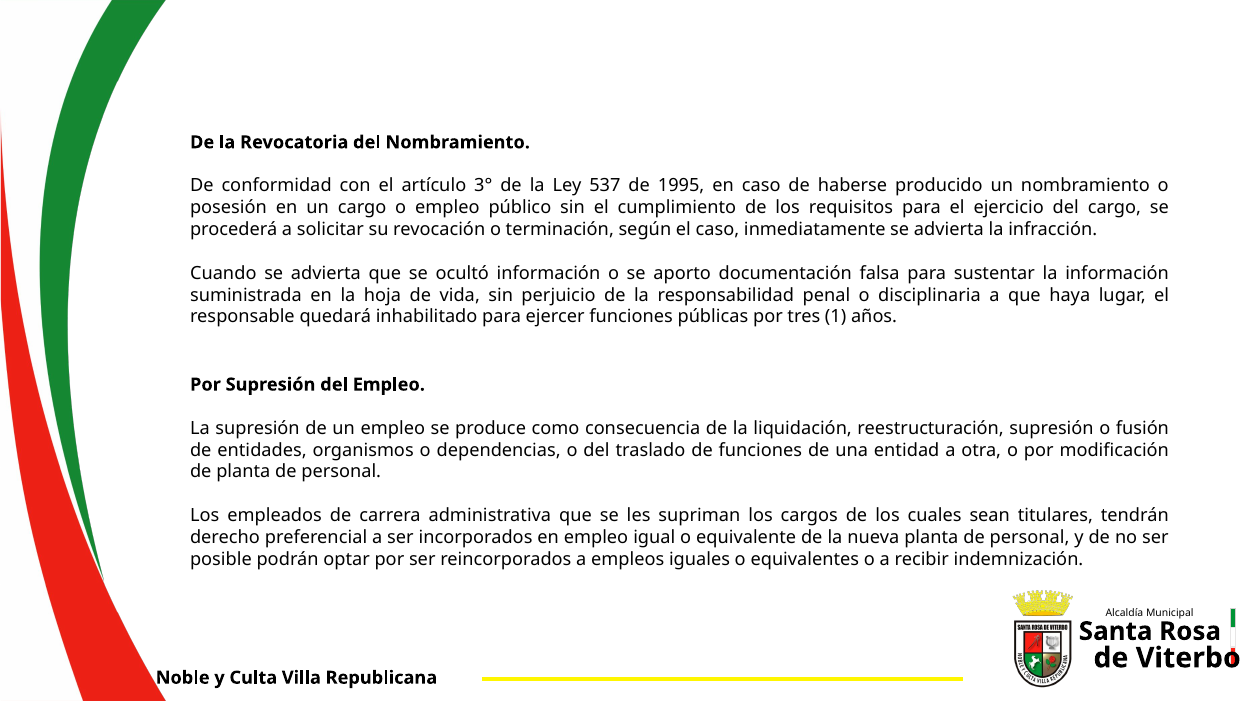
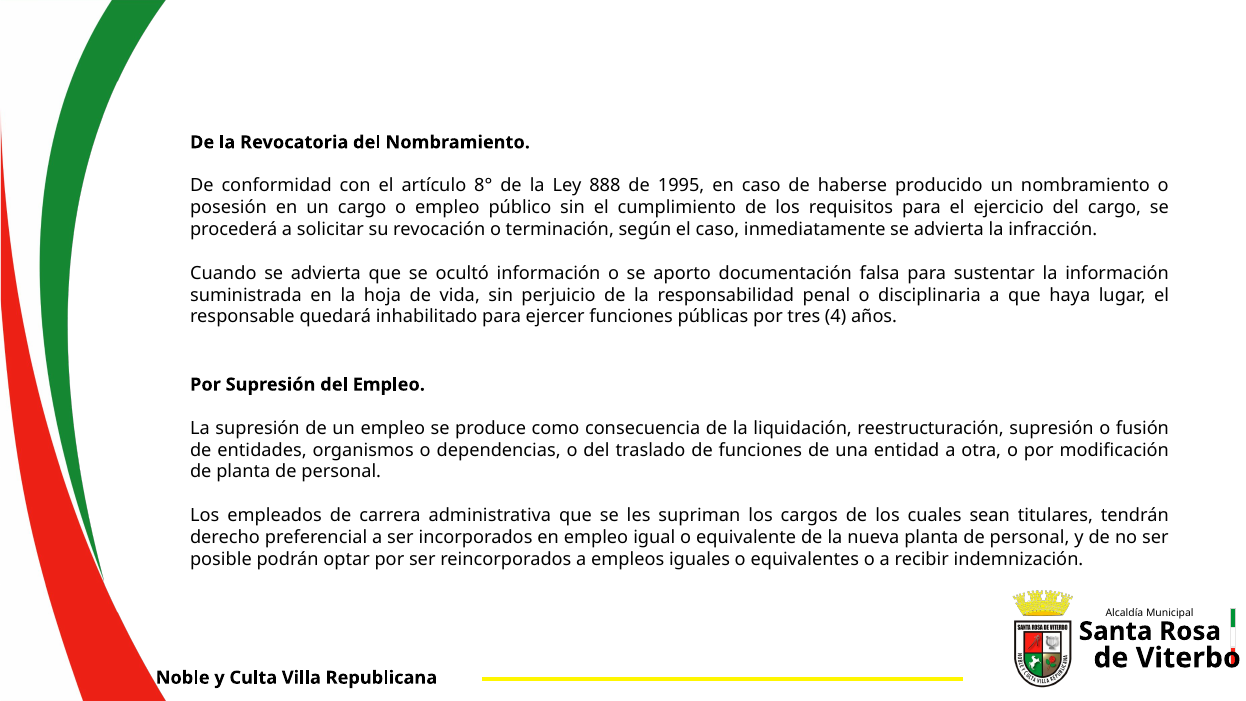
3°: 3° -> 8°
537: 537 -> 888
1: 1 -> 4
